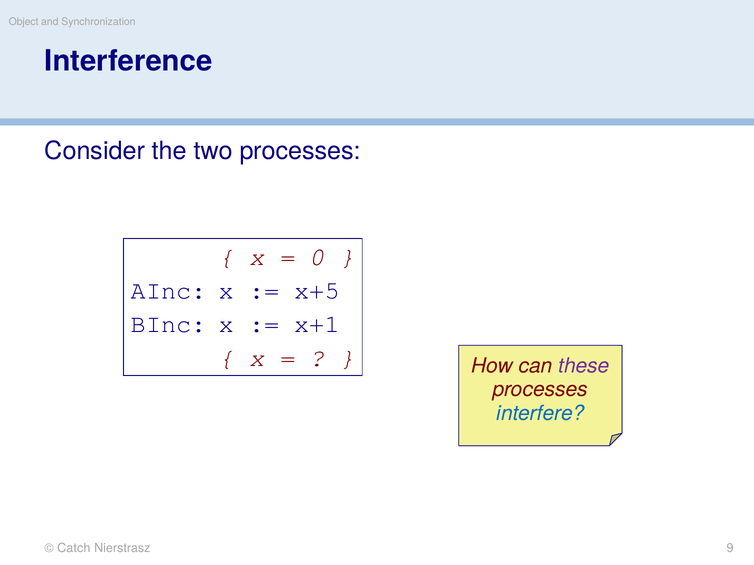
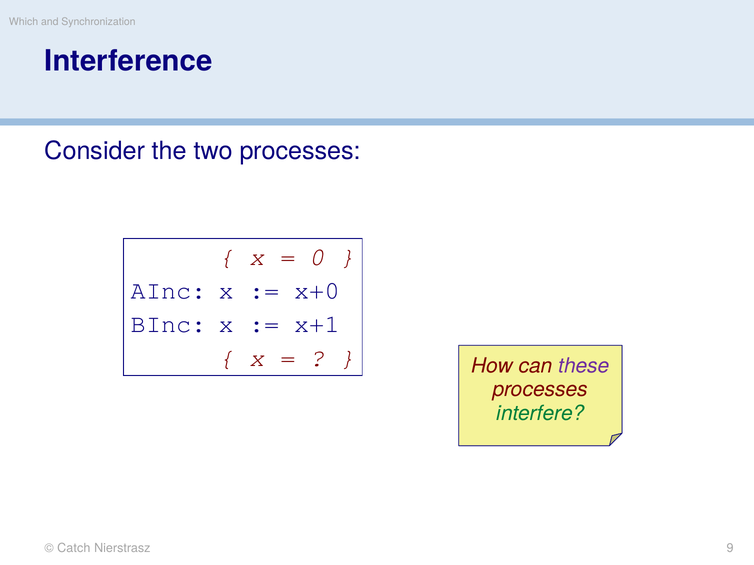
Object: Object -> Which
x+5: x+5 -> x+0
interfere colour: blue -> green
